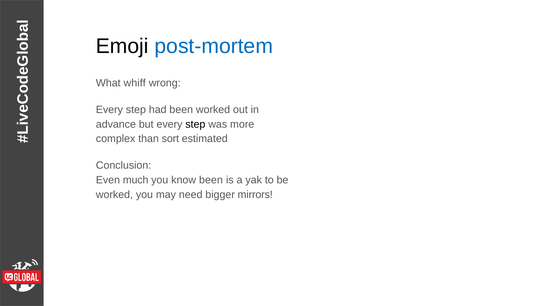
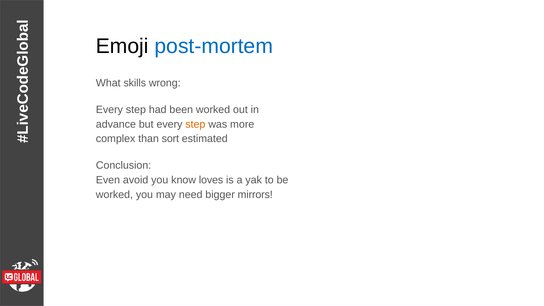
whiff: whiff -> skills
step at (195, 124) colour: black -> orange
much: much -> avoid
know been: been -> loves
